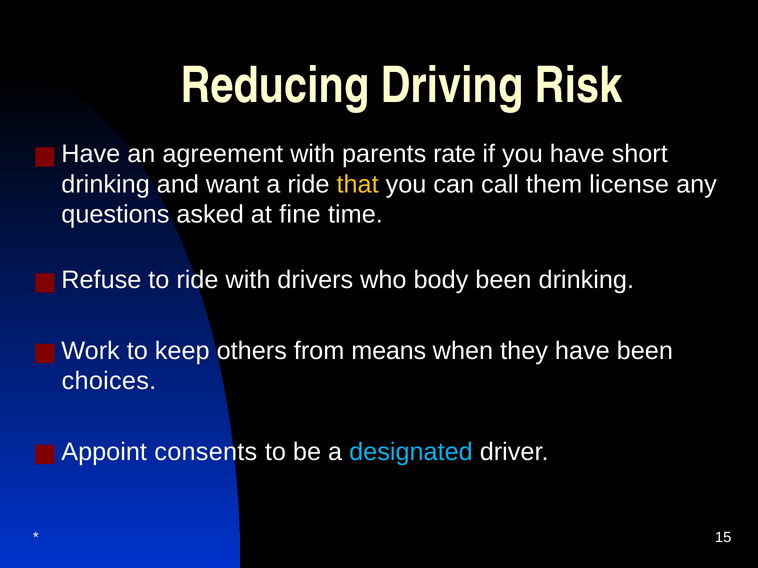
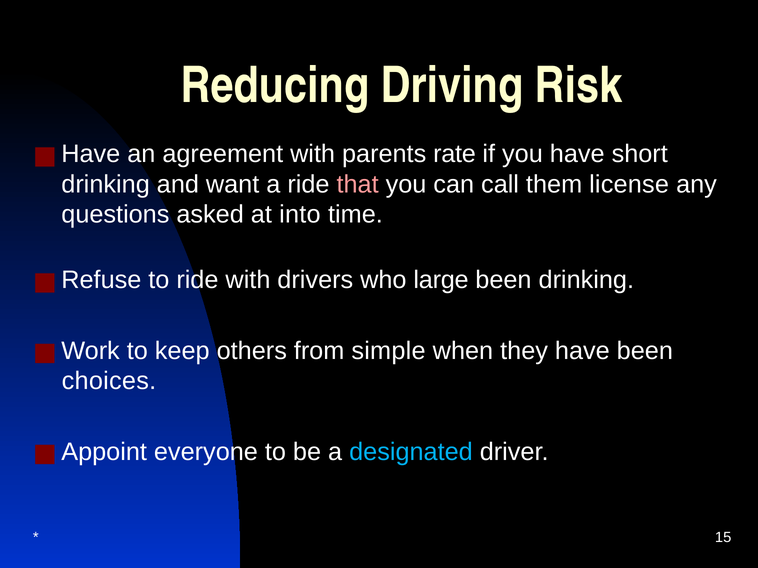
that colour: yellow -> pink
fine: fine -> into
body: body -> large
means: means -> simple
consents: consents -> everyone
